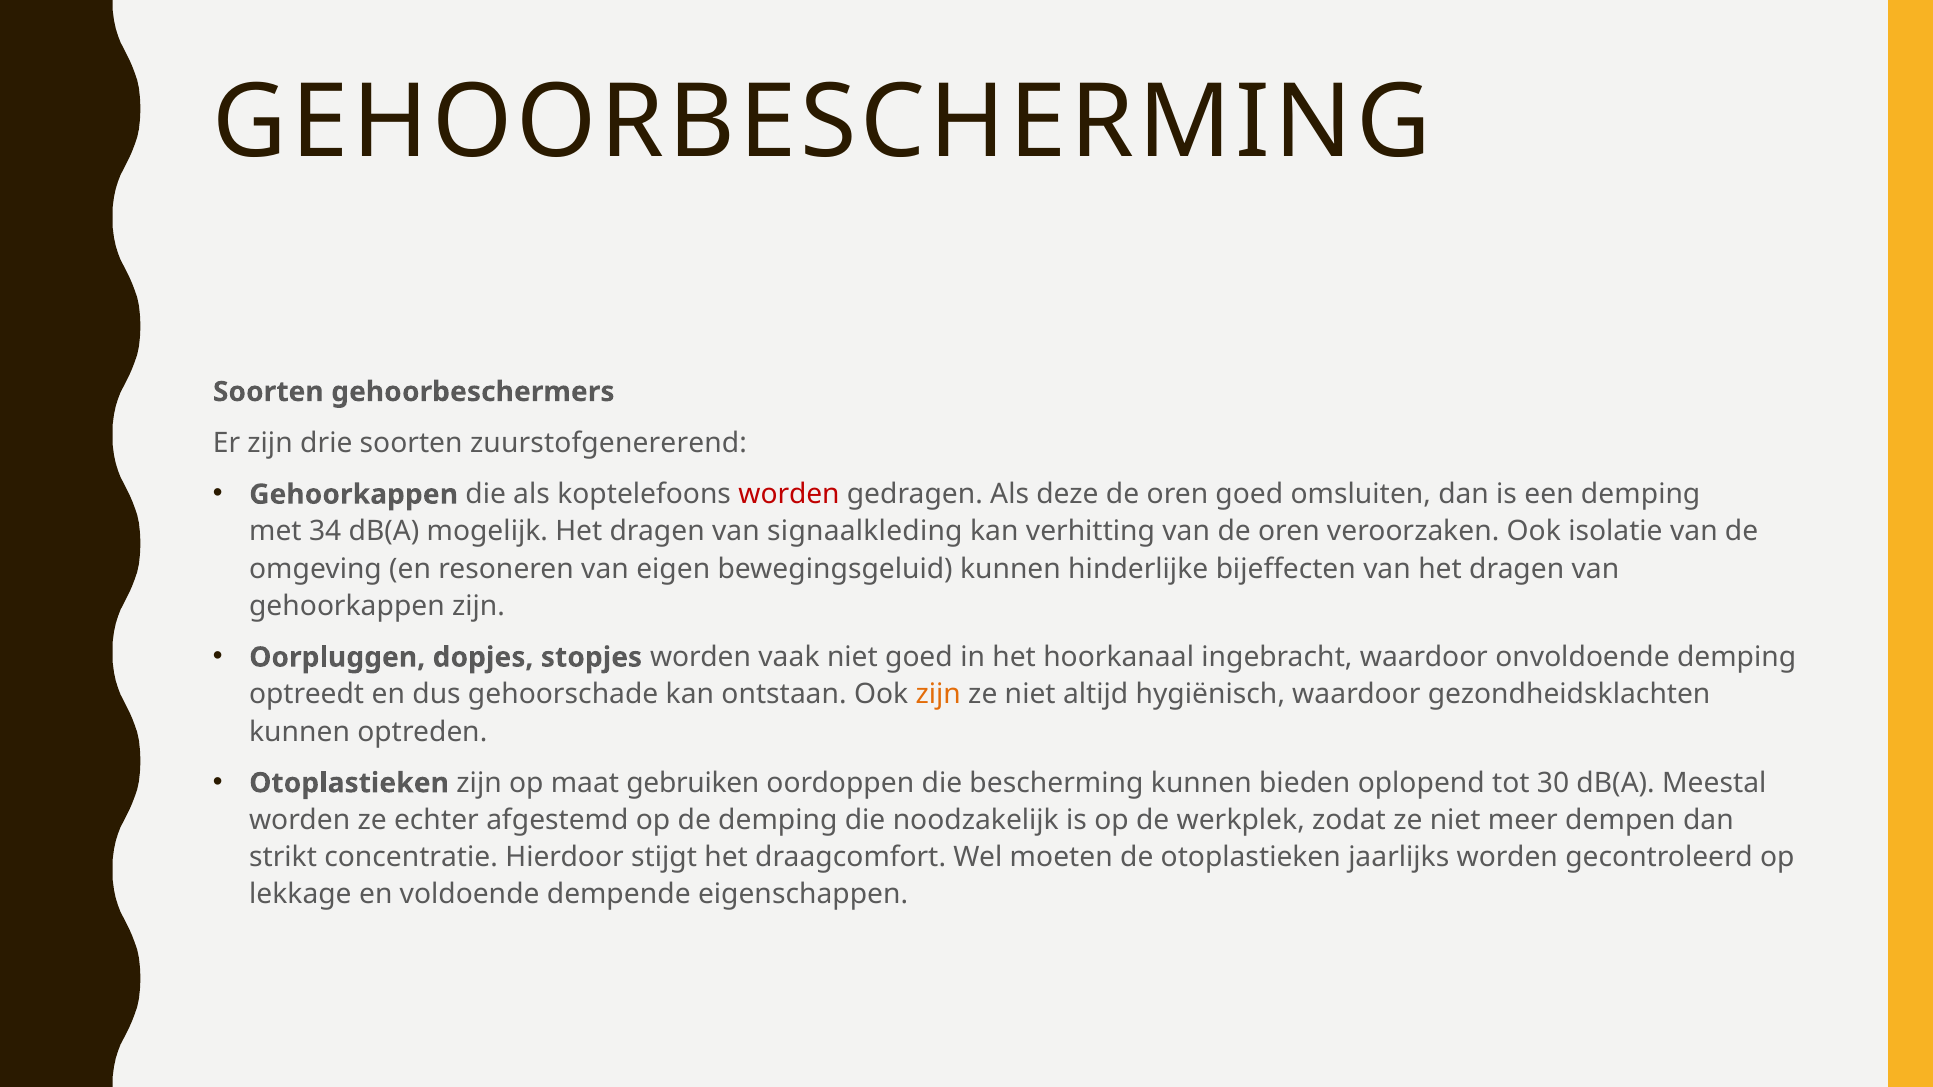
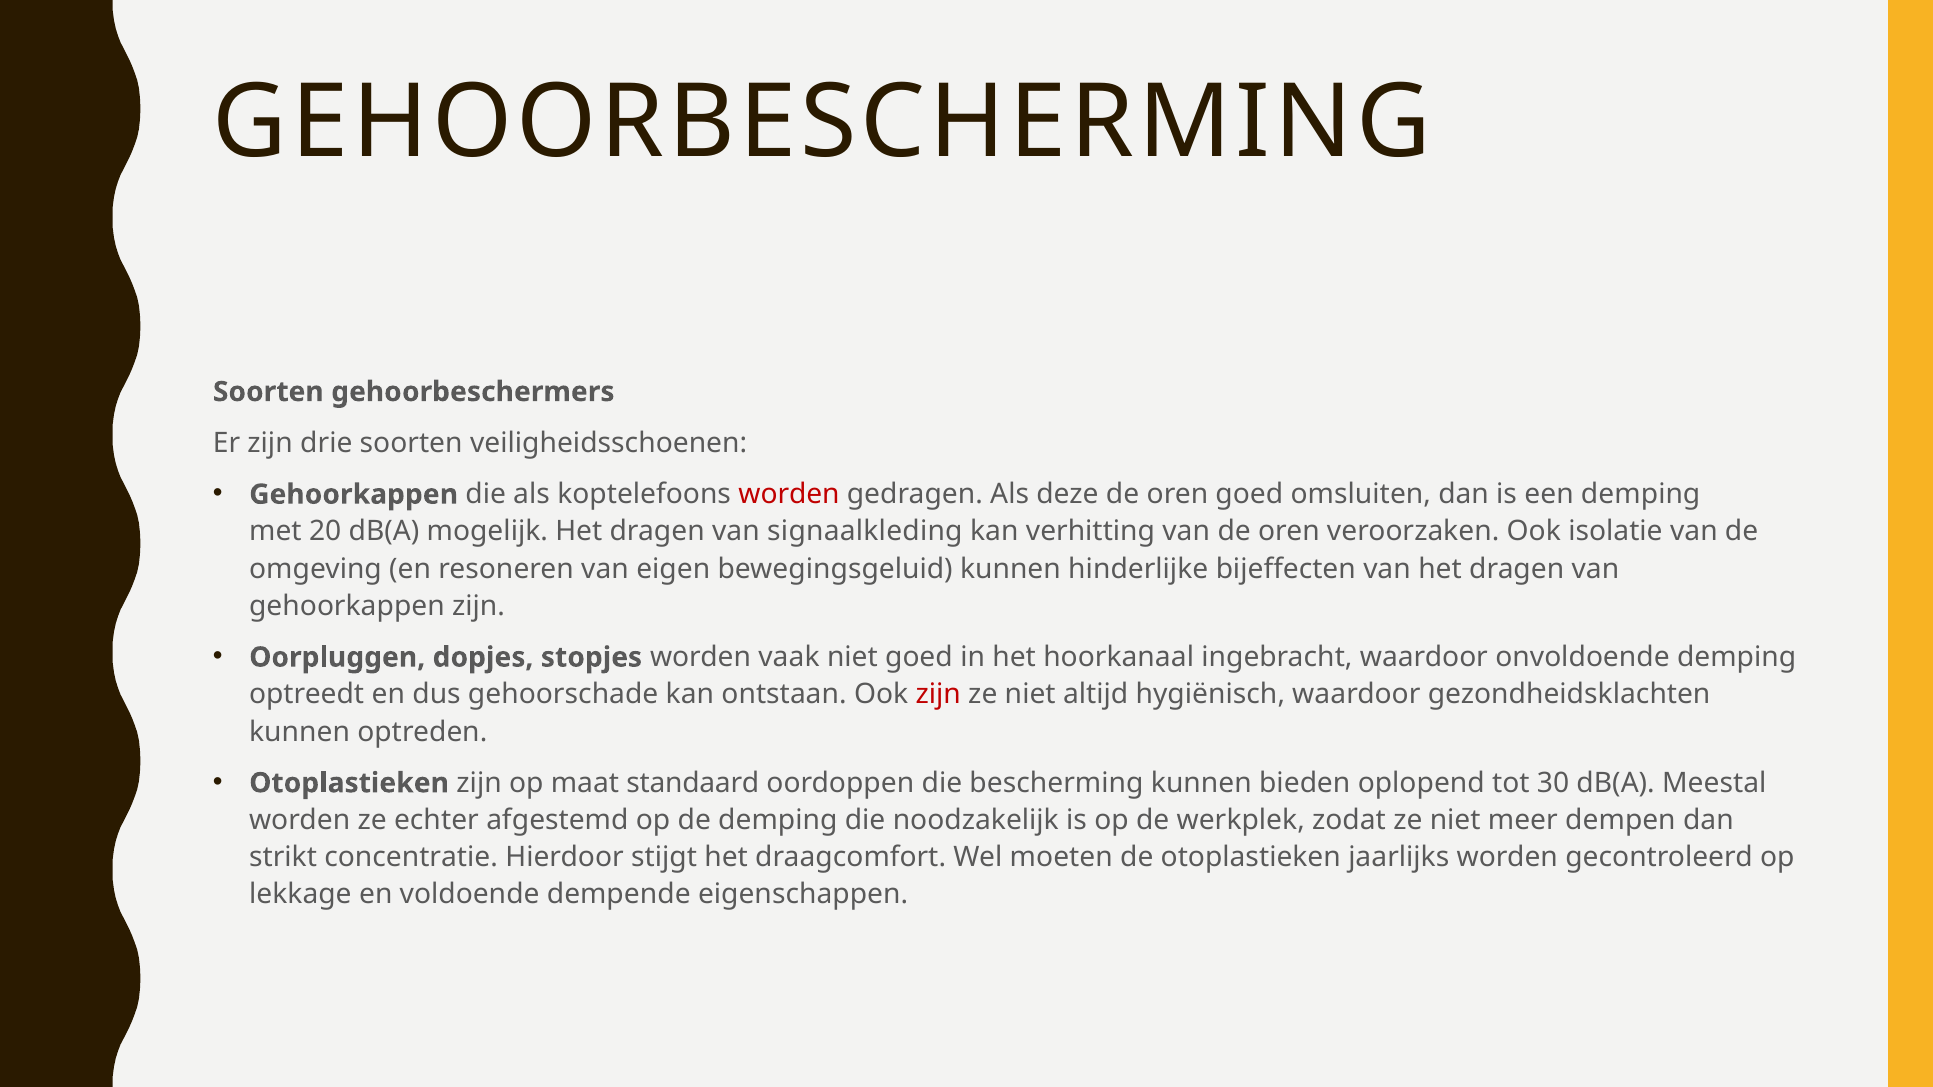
zuurstofgenererend: zuurstofgenererend -> veiligheidsschoenen
34: 34 -> 20
zijn at (938, 695) colour: orange -> red
gebruiken: gebruiken -> standaard
